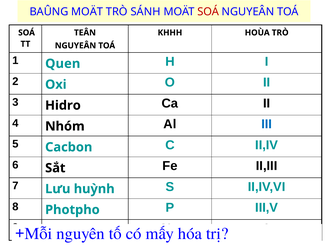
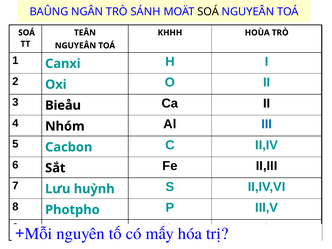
BAÛNG MOÄT: MOÄT -> NGÂN
SOÁ at (208, 12) colour: red -> black
Quen: Quen -> Canxi
Hidro: Hidro -> Bieåu
